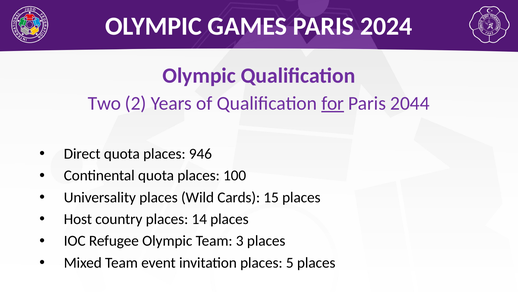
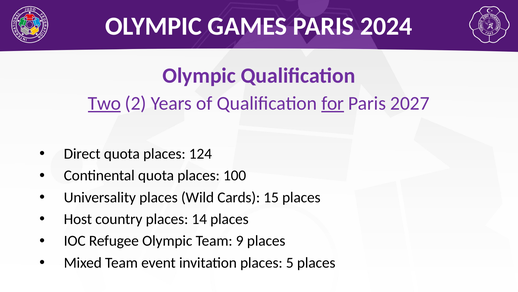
Two underline: none -> present
2044: 2044 -> 2027
946: 946 -> 124
3: 3 -> 9
